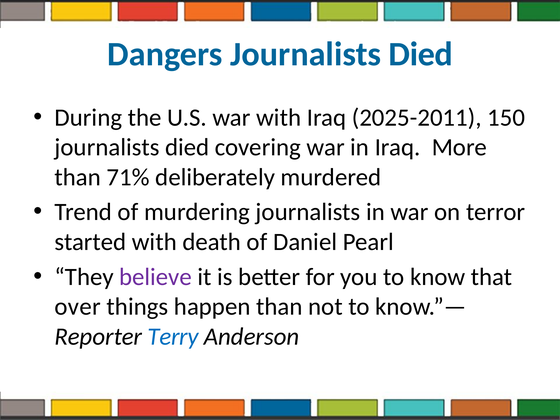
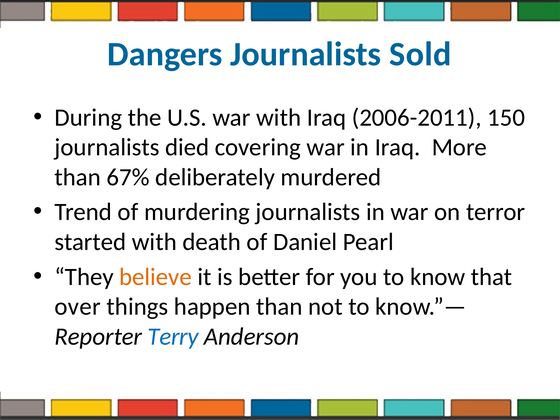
Dangers Journalists Died: Died -> Sold
2025-2011: 2025-2011 -> 2006-2011
71%: 71% -> 67%
believe colour: purple -> orange
